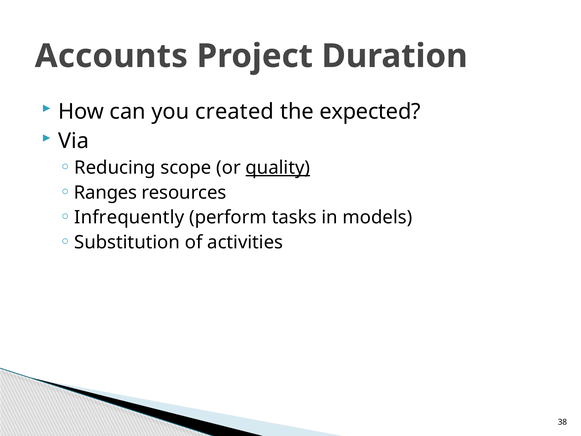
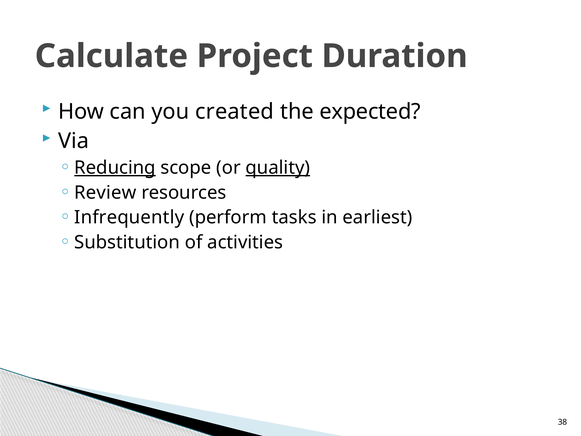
Accounts: Accounts -> Calculate
Reducing underline: none -> present
Ranges: Ranges -> Review
models: models -> earliest
